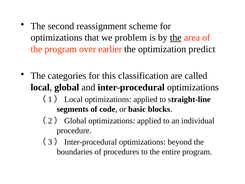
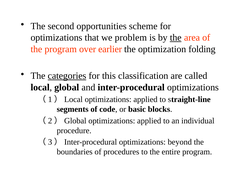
reassignment: reassignment -> opportunities
predict: predict -> folding
categories underline: none -> present
